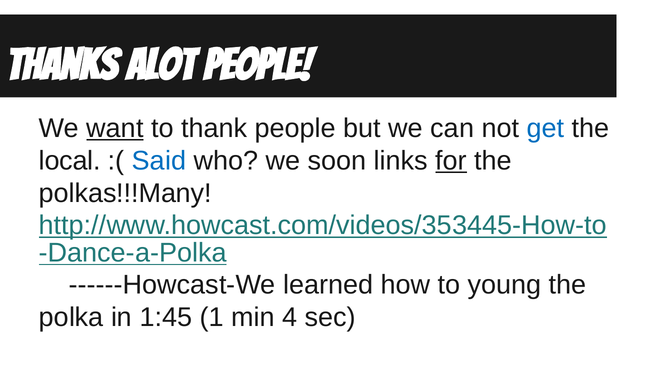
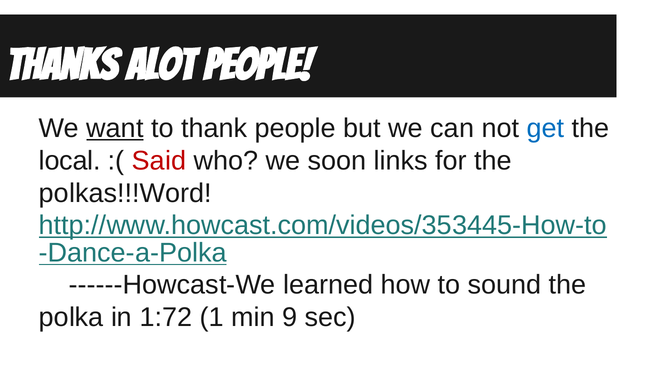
Said colour: blue -> red
for underline: present -> none
polkas!!!Many: polkas!!!Many -> polkas!!!Word
young: young -> sound
1:45: 1:45 -> 1:72
4: 4 -> 9
